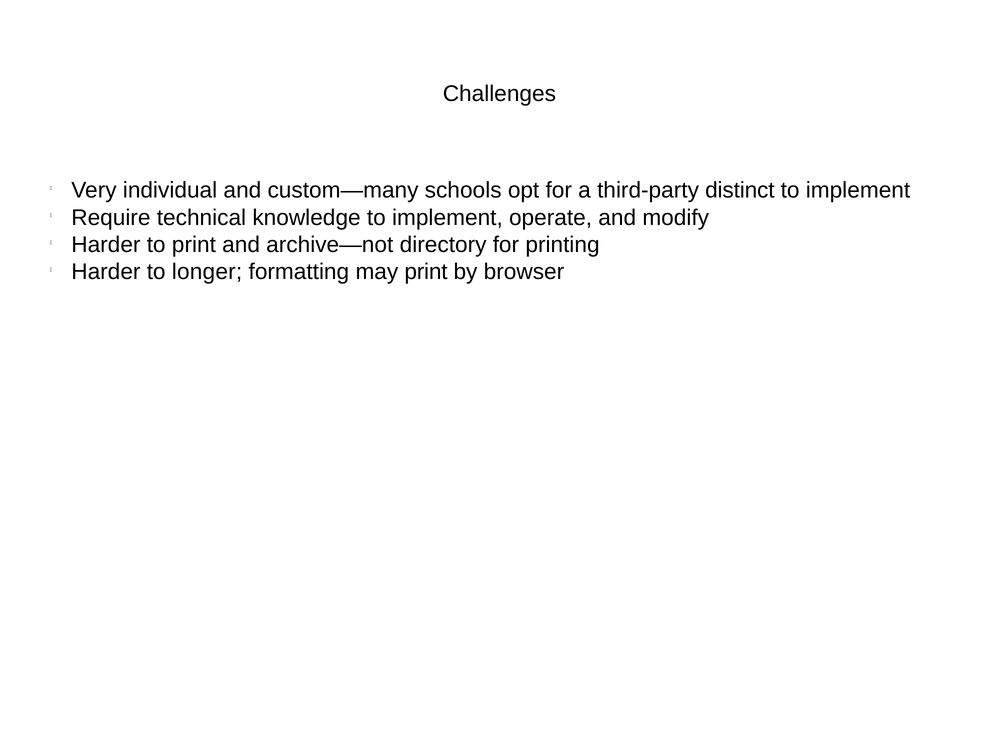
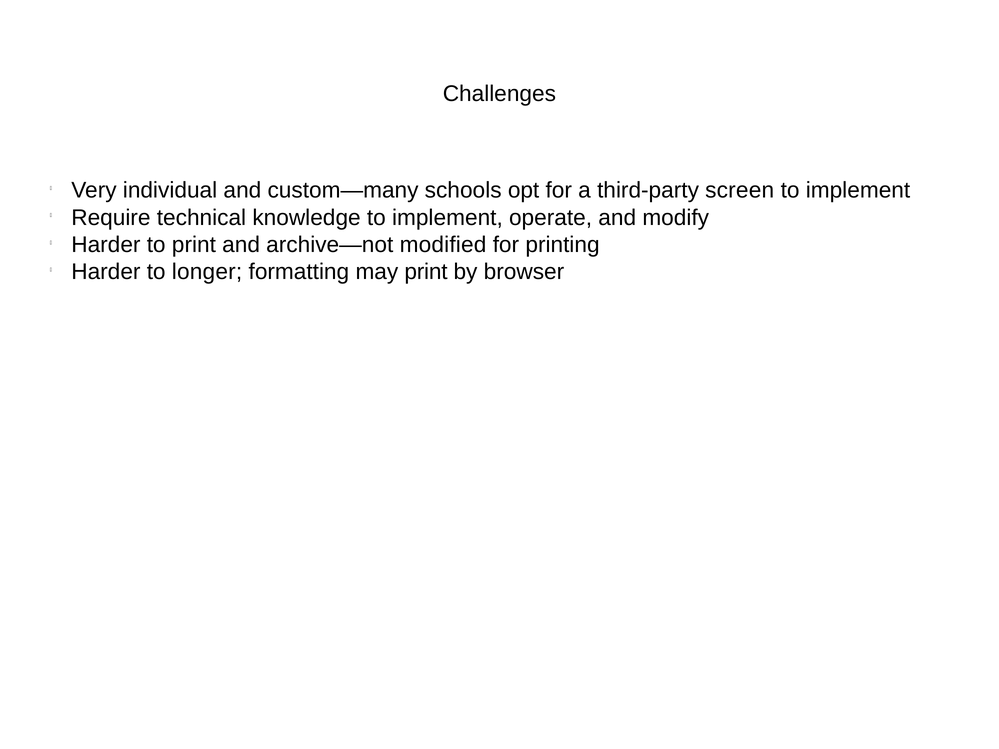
distinct: distinct -> screen
directory: directory -> modified
